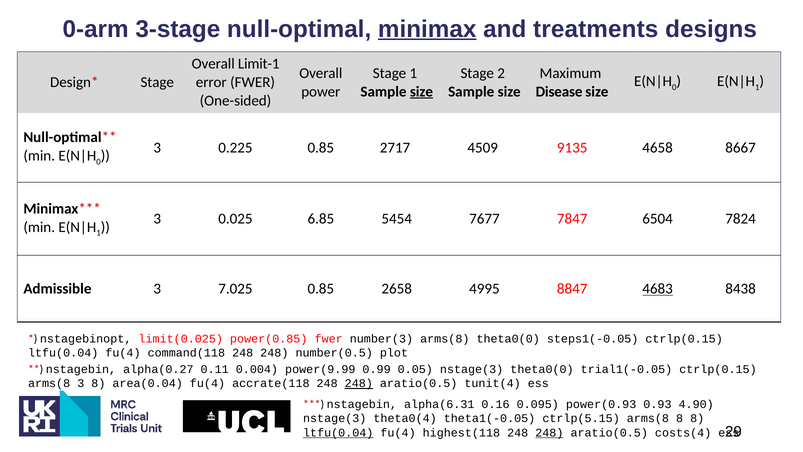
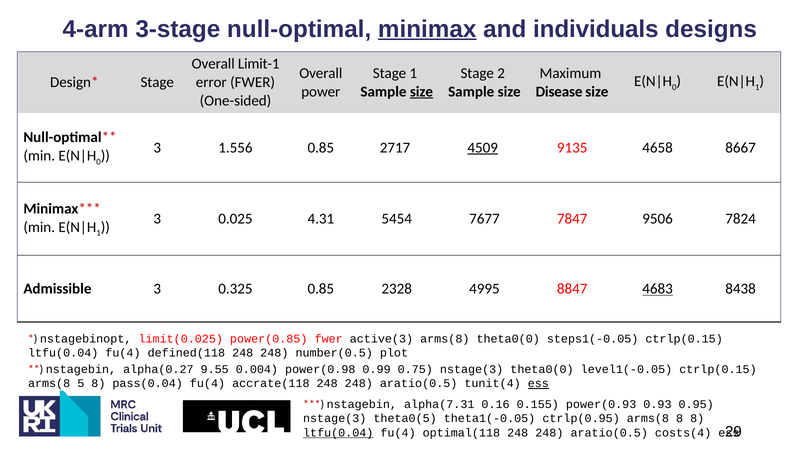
0-arm: 0-arm -> 4-arm
treatments: treatments -> individuals
0.225: 0.225 -> 1.556
4509 underline: none -> present
6.85: 6.85 -> 4.31
6504: 6504 -> 9506
7.025: 7.025 -> 0.325
2658: 2658 -> 2328
number(3: number(3 -> active(3
command(118: command(118 -> defined(118
0.11: 0.11 -> 9.55
power(9.99: power(9.99 -> power(0.98
0.05: 0.05 -> 0.75
trial1(-0.05: trial1(-0.05 -> level1(-0.05
arms(8 3: 3 -> 5
area(0.04: area(0.04 -> pass(0.04
248 at (359, 383) underline: present -> none
ess at (538, 383) underline: none -> present
alpha(6.31: alpha(6.31 -> alpha(7.31
0.095: 0.095 -> 0.155
4.90: 4.90 -> 0.95
theta0(4: theta0(4 -> theta0(5
ctrlp(5.15: ctrlp(5.15 -> ctrlp(0.95
highest(118: highest(118 -> optimal(118
248 at (549, 432) underline: present -> none
